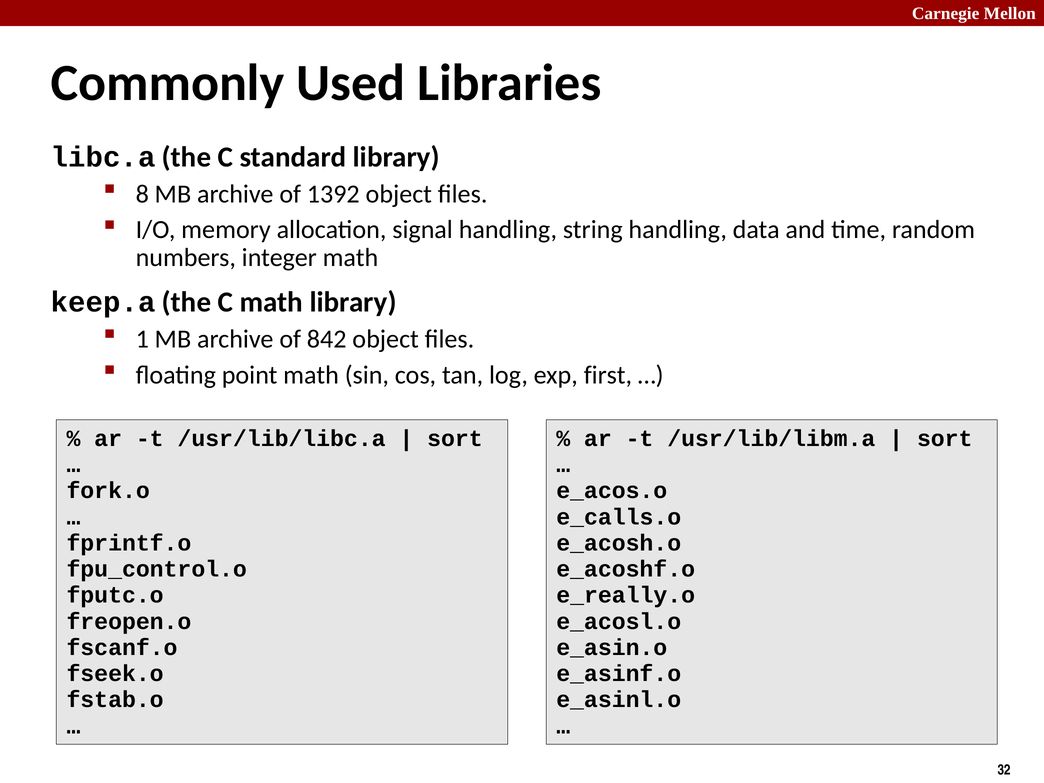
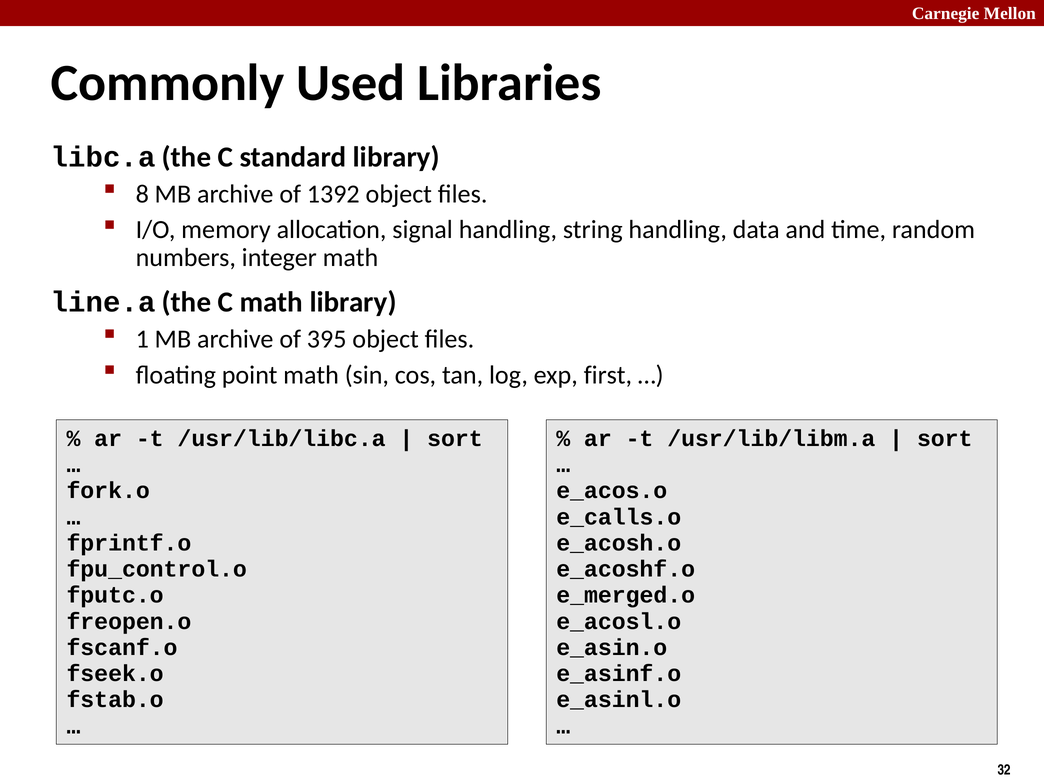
keep.a: keep.a -> line.a
842: 842 -> 395
e_really.o: e_really.o -> e_merged.o
